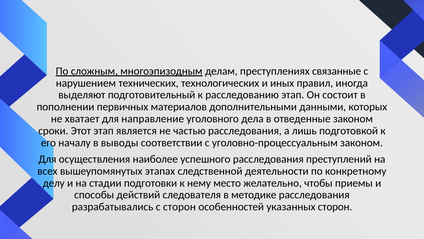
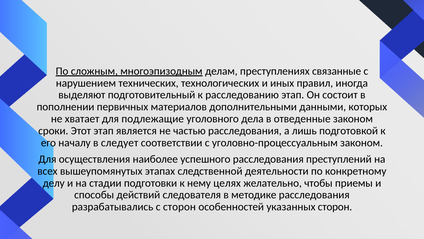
направление: направление -> подлежащие
выводы: выводы -> следует
место: место -> целях
